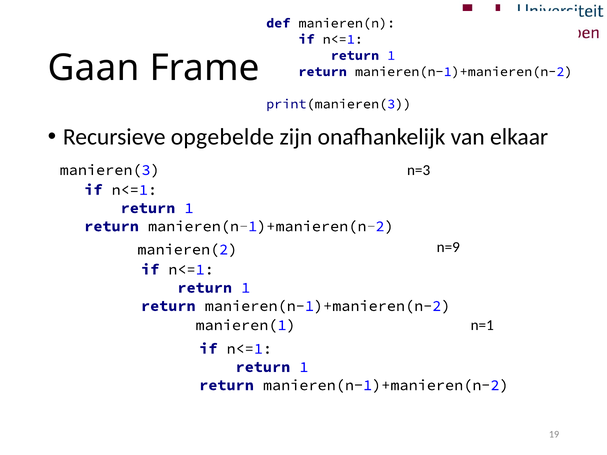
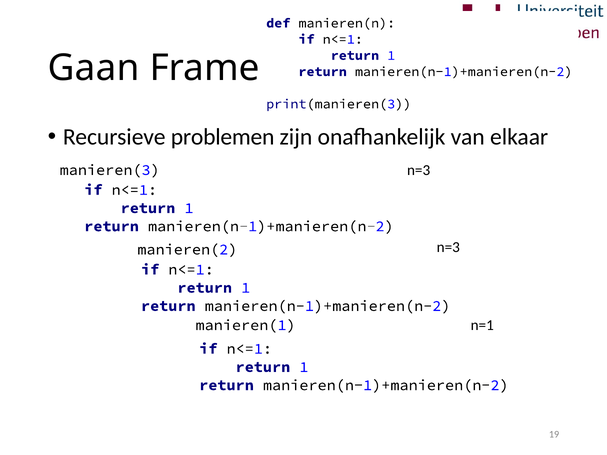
opgebelde: opgebelde -> problemen
n=9 at (448, 248): n=9 -> n=3
